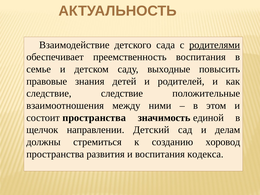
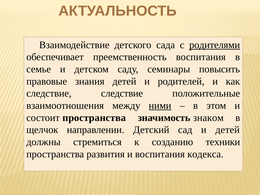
выходные: выходные -> семинары
ними underline: none -> present
единой: единой -> знаком
и делам: делам -> детей
хоровод: хоровод -> техники
